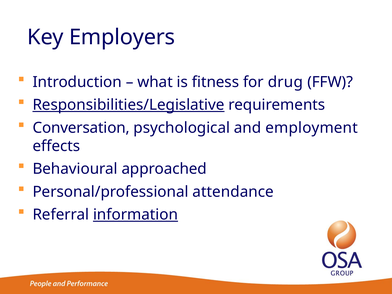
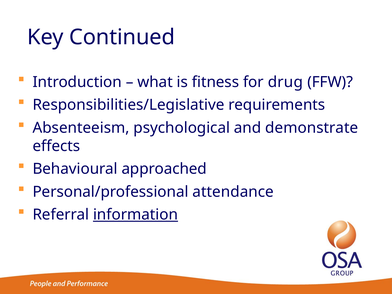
Employers: Employers -> Continued
Responsibilities/Legislative underline: present -> none
Conversation: Conversation -> Absenteeism
employment: employment -> demonstrate
